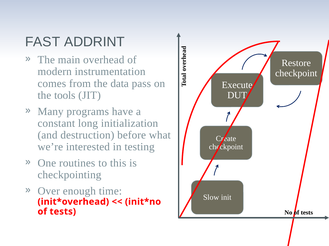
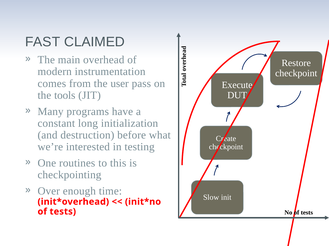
ADDRINT: ADDRINT -> CLAIMED
data: data -> user
